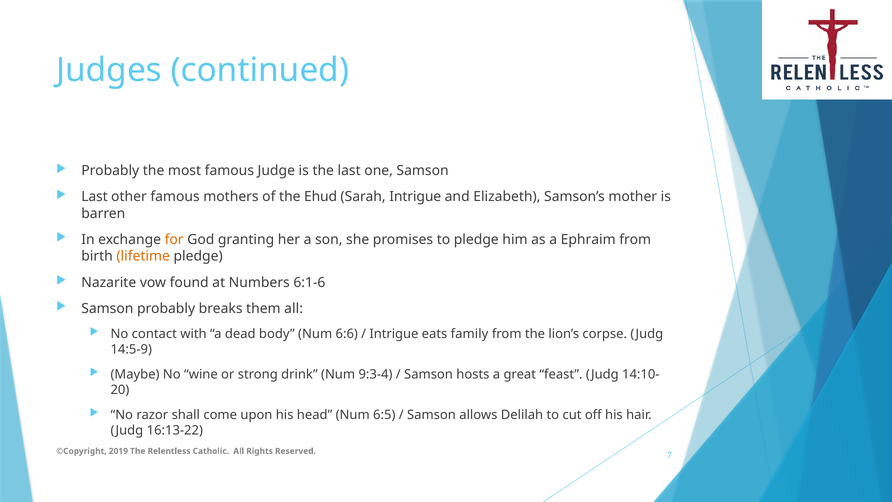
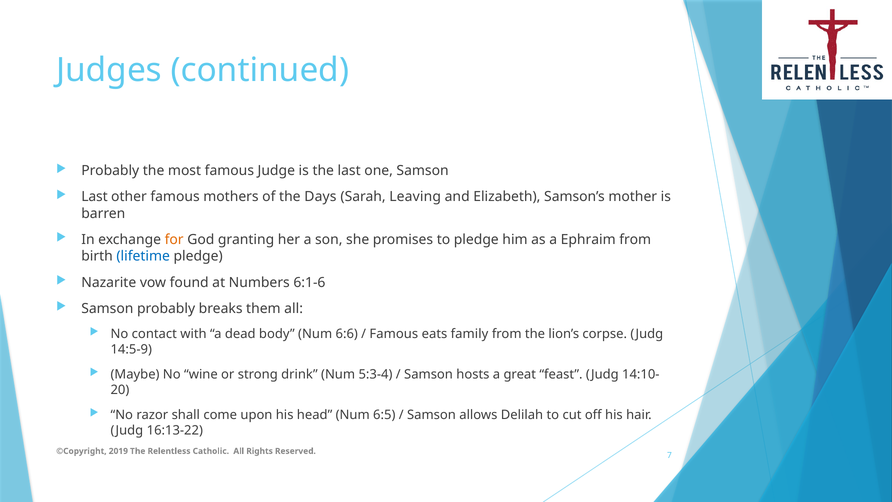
Ehud: Ehud -> Days
Sarah Intrigue: Intrigue -> Leaving
lifetime colour: orange -> blue
Intrigue at (394, 334): Intrigue -> Famous
9:3-4: 9:3-4 -> 5:3-4
